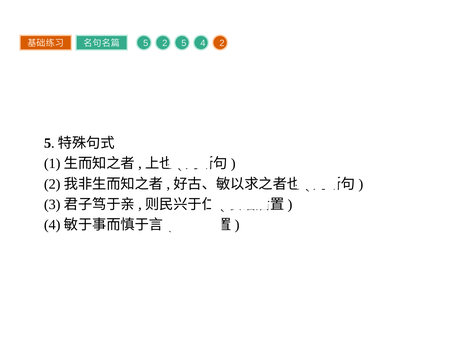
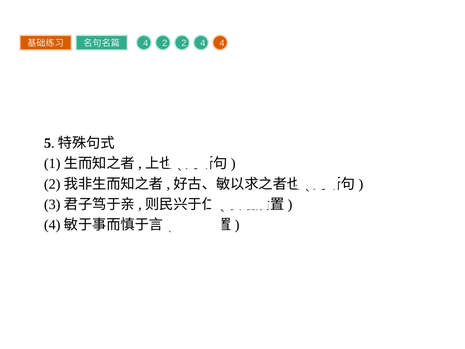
5 at (146, 43): 5 -> 4
2 5: 5 -> 2
4 2: 2 -> 4
